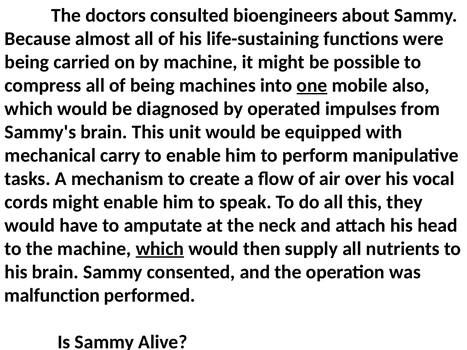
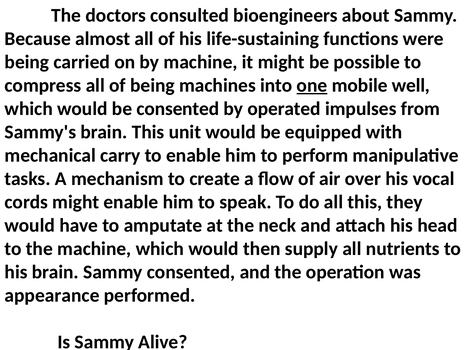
also: also -> well
be diagnosed: diagnosed -> consented
which at (160, 249) underline: present -> none
malfunction: malfunction -> appearance
